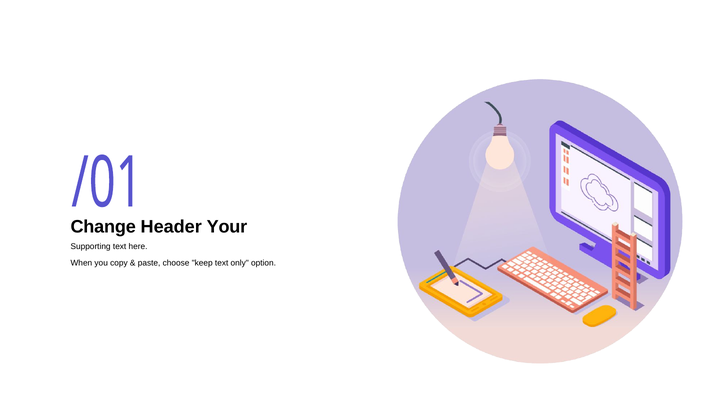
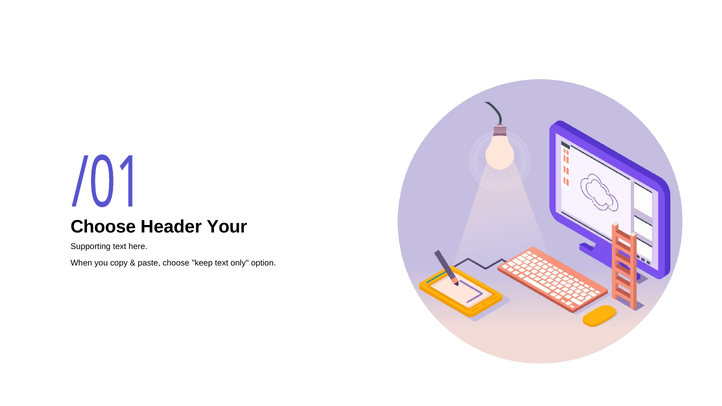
Change at (103, 227): Change -> Choose
